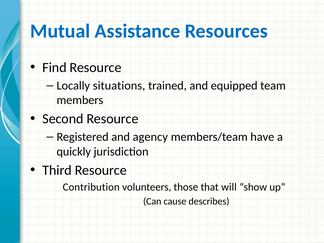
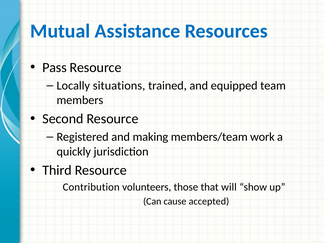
Find: Find -> Pass
agency: agency -> making
have: have -> work
describes: describes -> accepted
